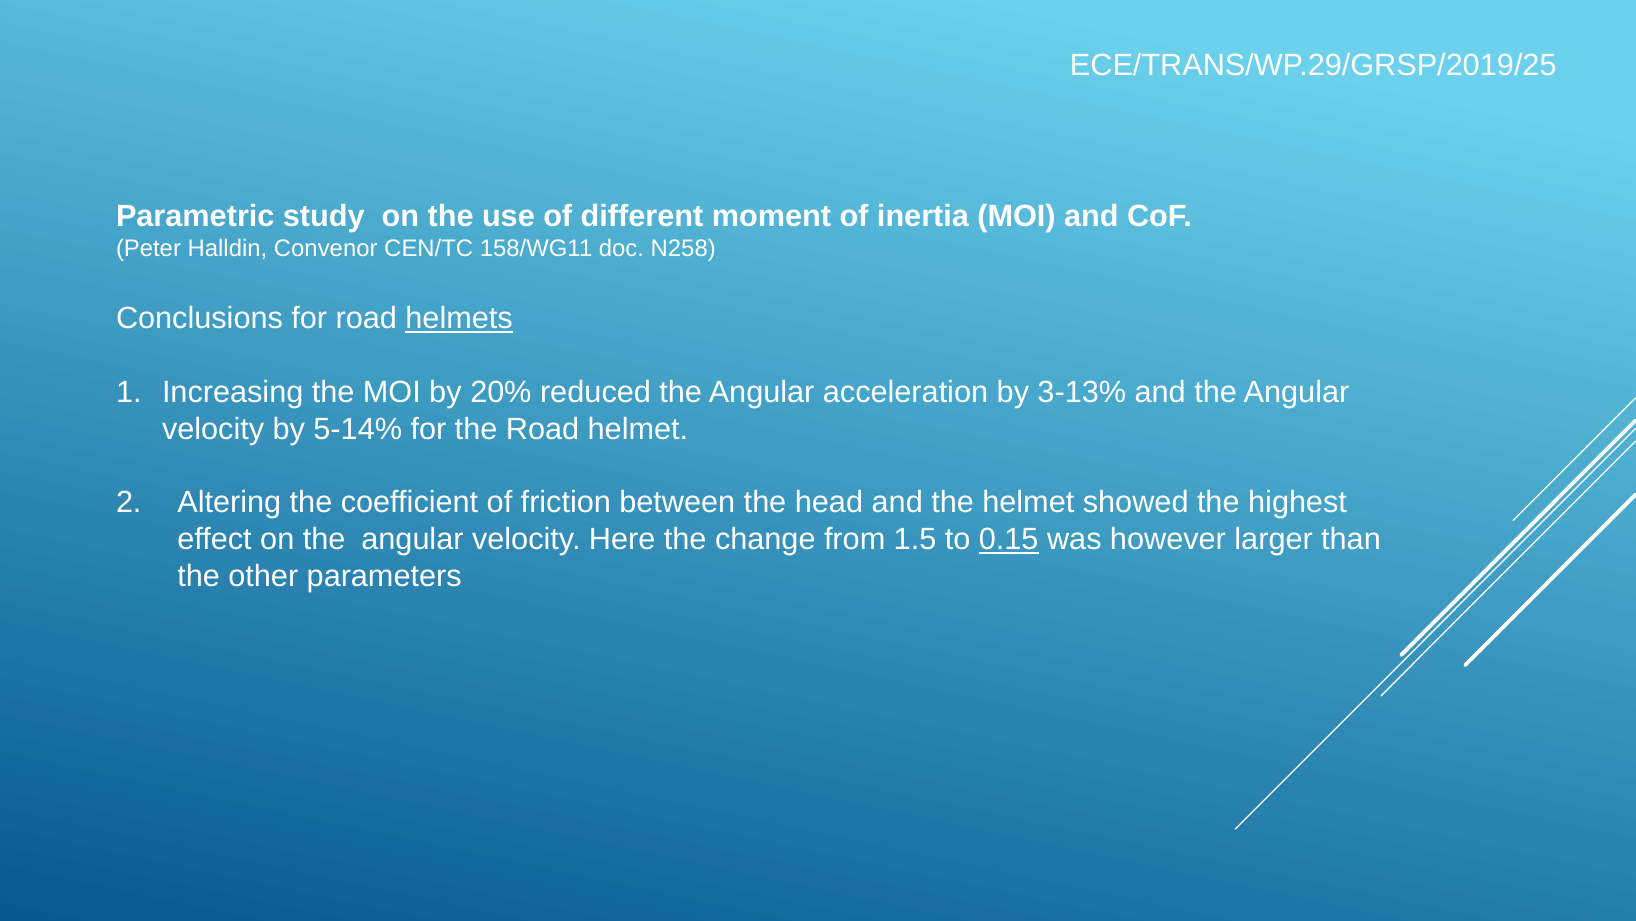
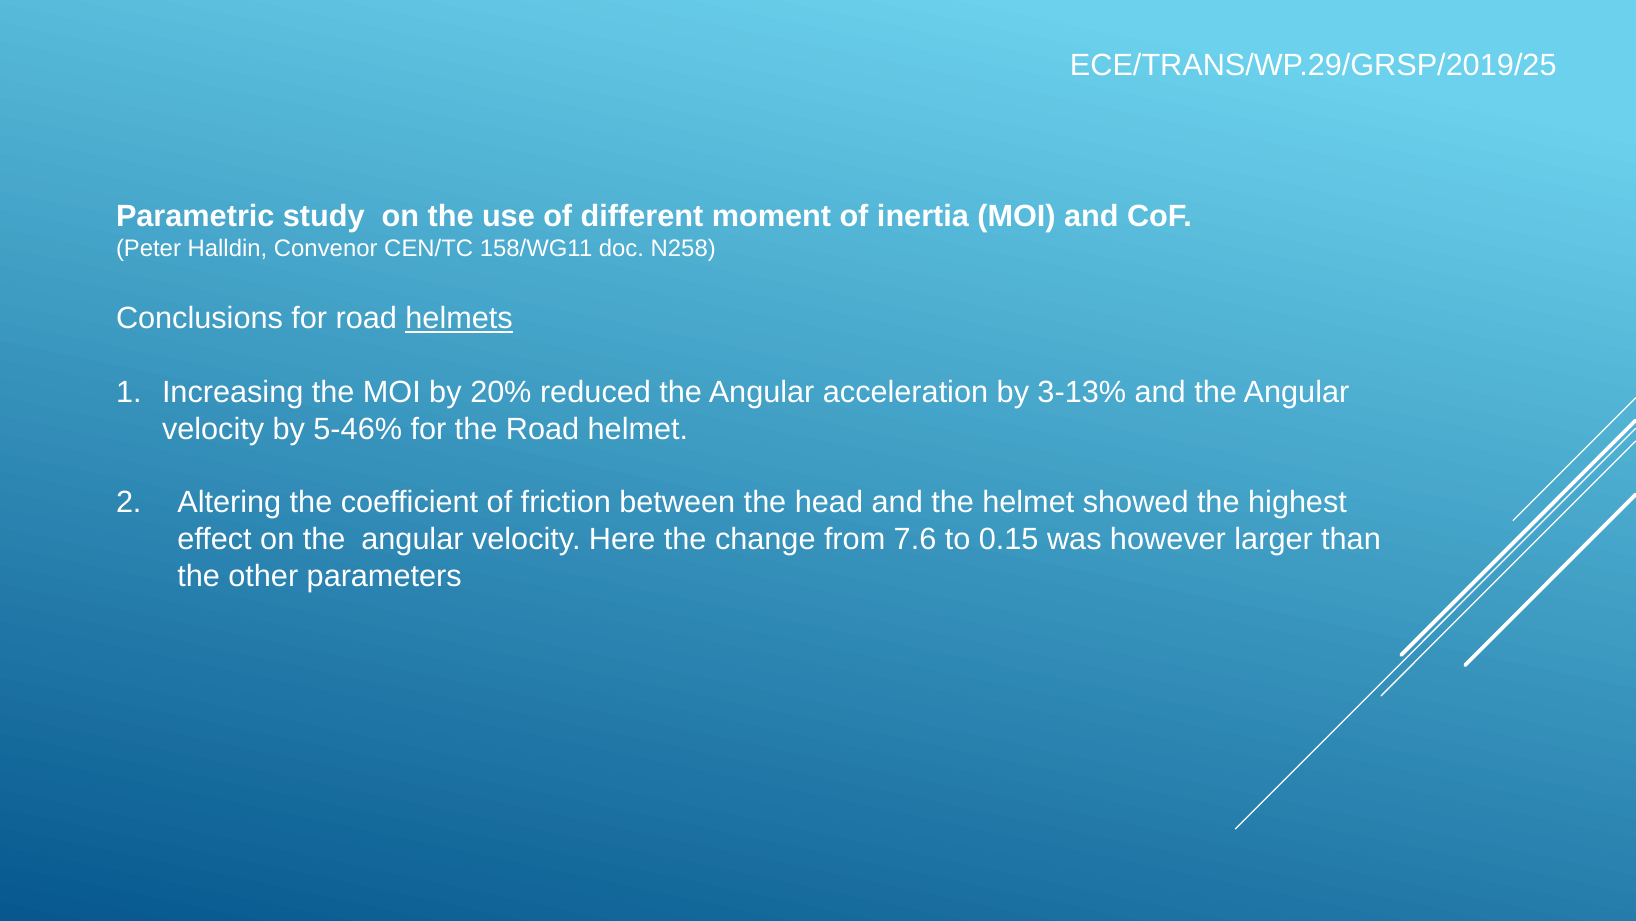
5-14%: 5-14% -> 5-46%
1.5: 1.5 -> 7.6
0.15 underline: present -> none
